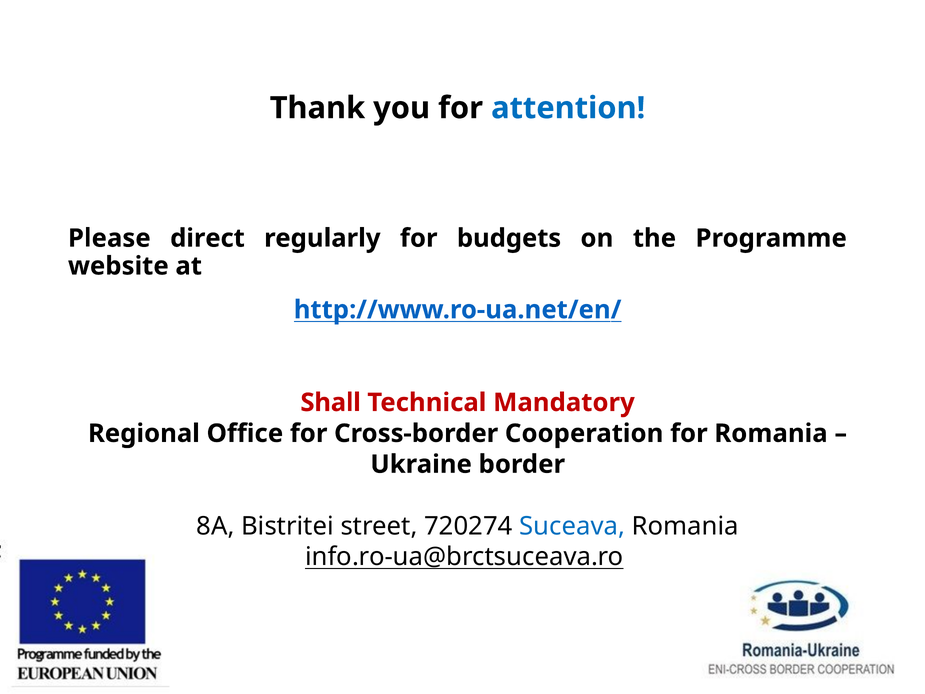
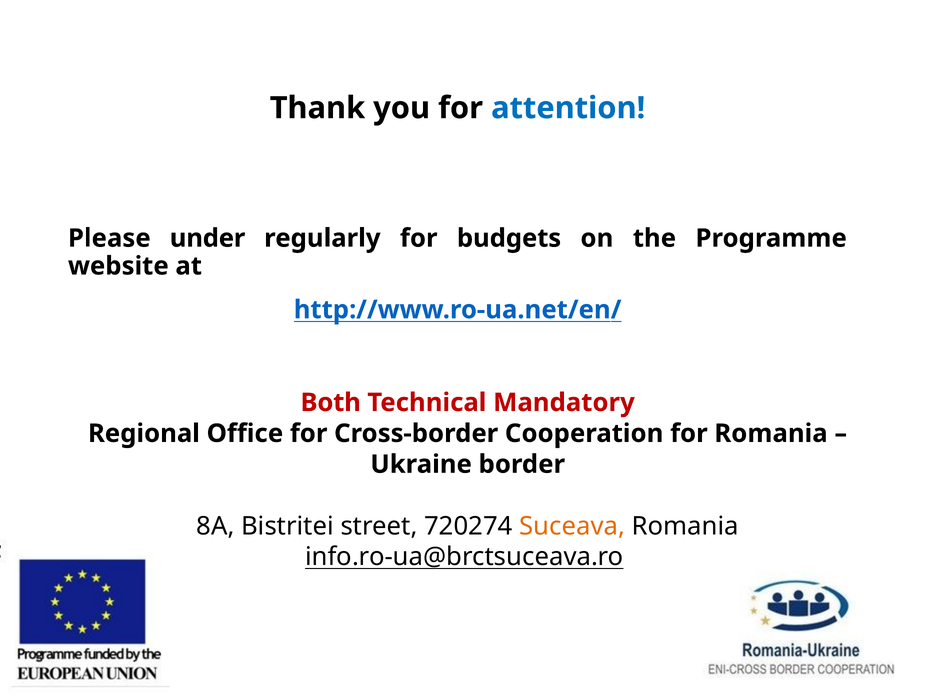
direct: direct -> under
Shall: Shall -> Both
Suceava colour: blue -> orange
